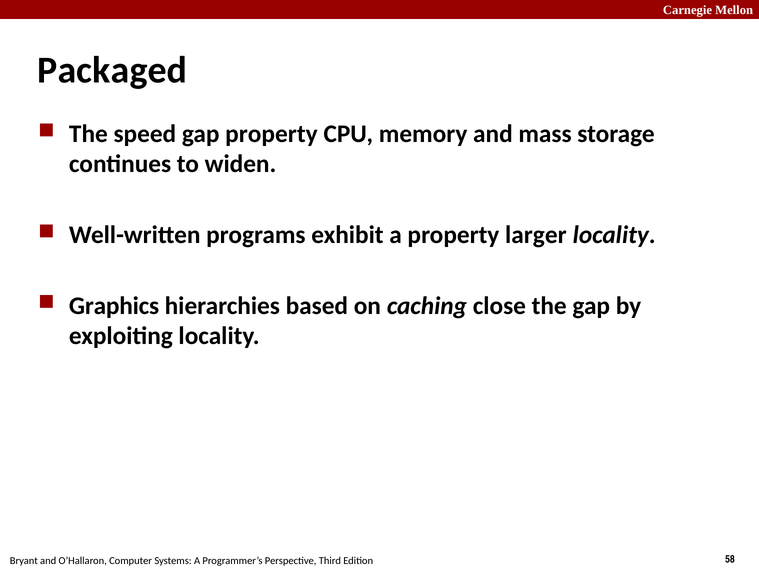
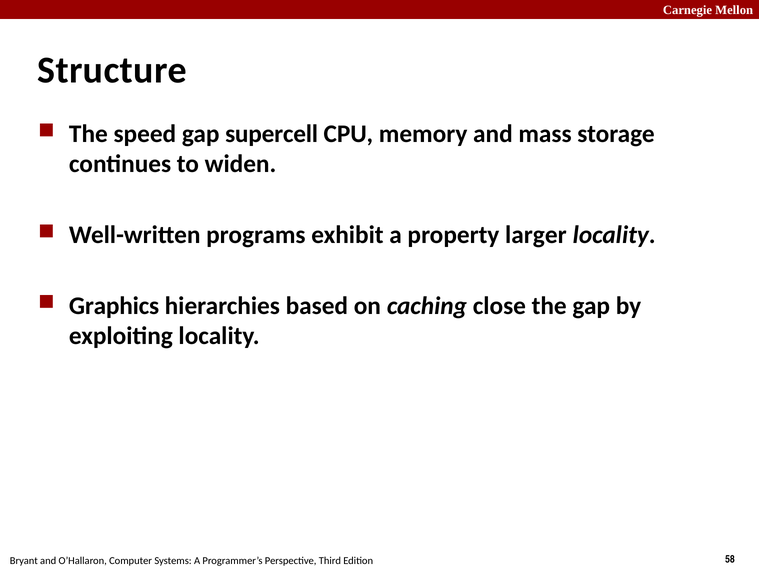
Packaged: Packaged -> Structure
gap property: property -> supercell
